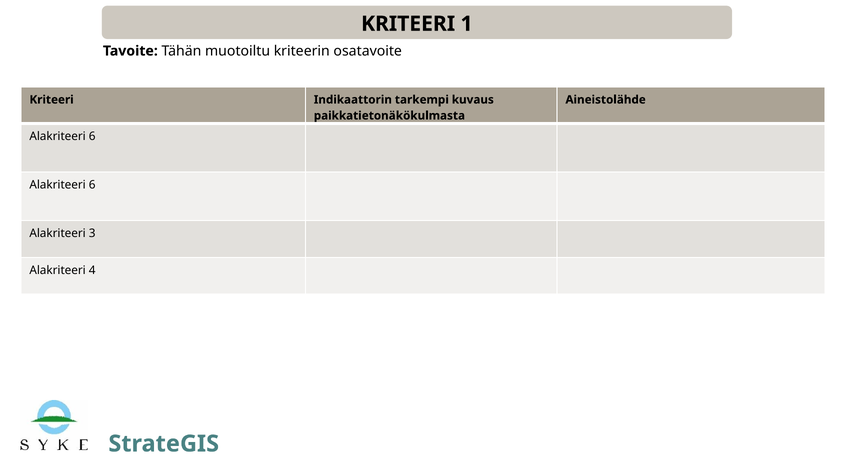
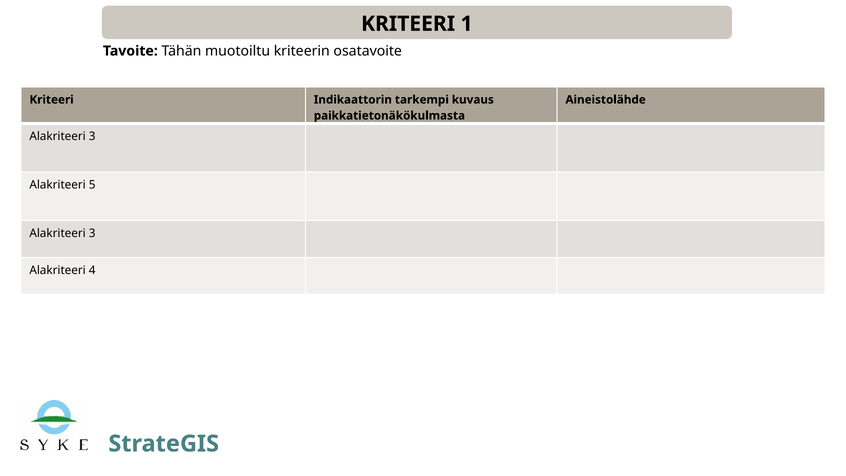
6 at (92, 136): 6 -> 3
6 at (92, 185): 6 -> 5
